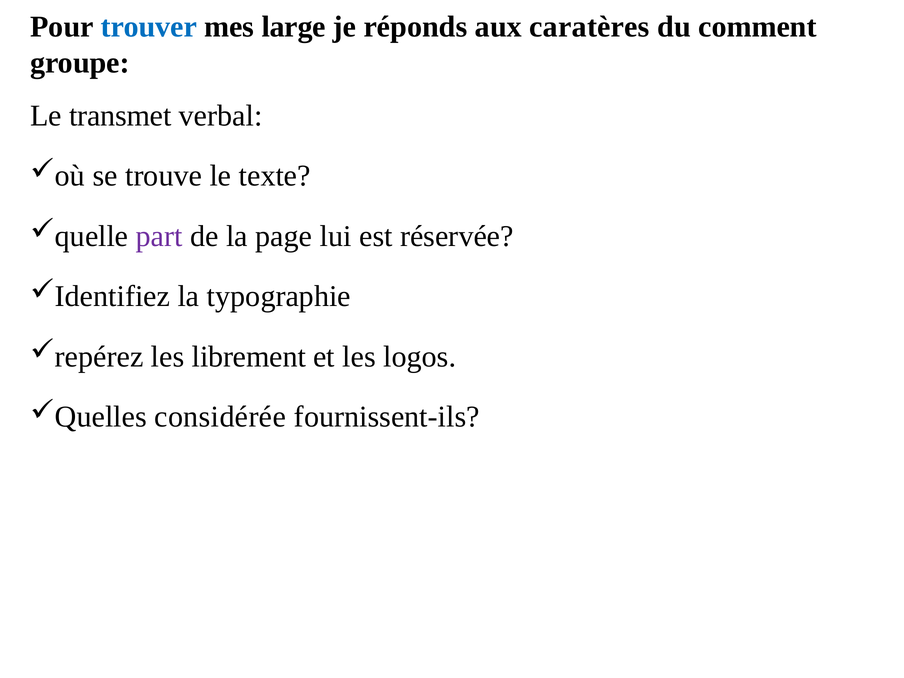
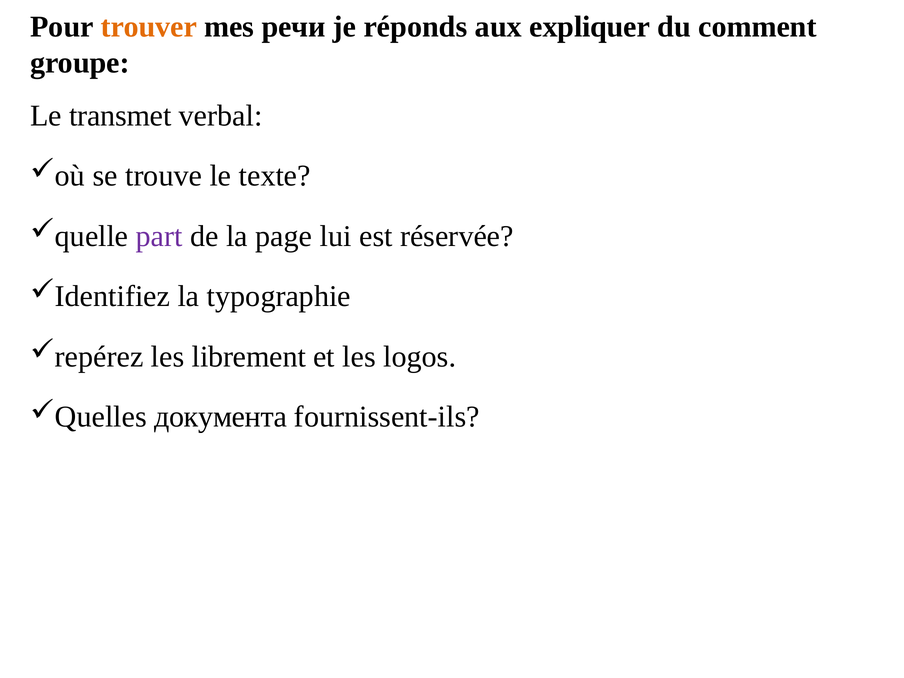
trouver colour: blue -> orange
large: large -> речи
caratères: caratères -> expliquer
considérée: considérée -> документа
